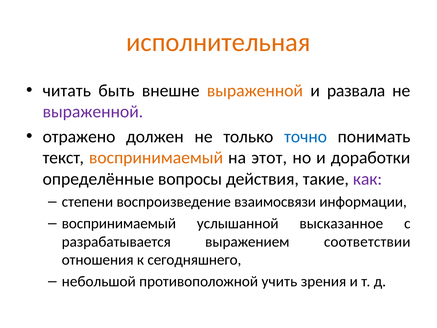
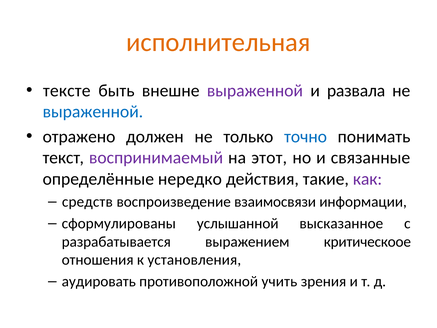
читать: читать -> тексте
выраженной at (255, 90) colour: orange -> purple
выраженной at (93, 112) colour: purple -> blue
воспринимаемый at (156, 158) colour: orange -> purple
доработки: доработки -> связанные
вопросы: вопросы -> нередко
степени: степени -> средств
воспринимаемый at (119, 223): воспринимаемый -> сформулированы
соответствии: соответствии -> критическоое
сегодняшнего: сегодняшнего -> установления
небольшой: небольшой -> аудировать
